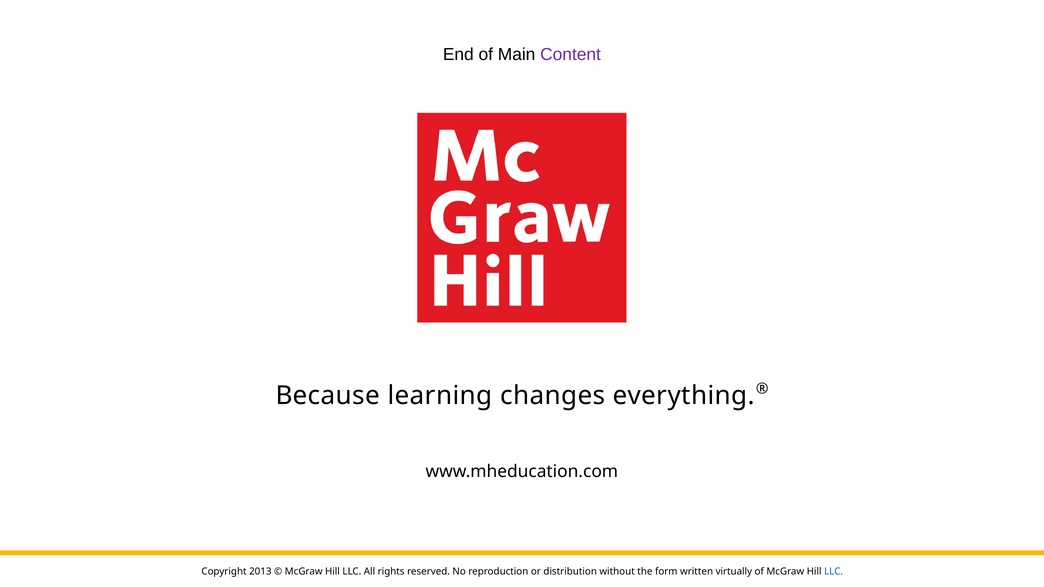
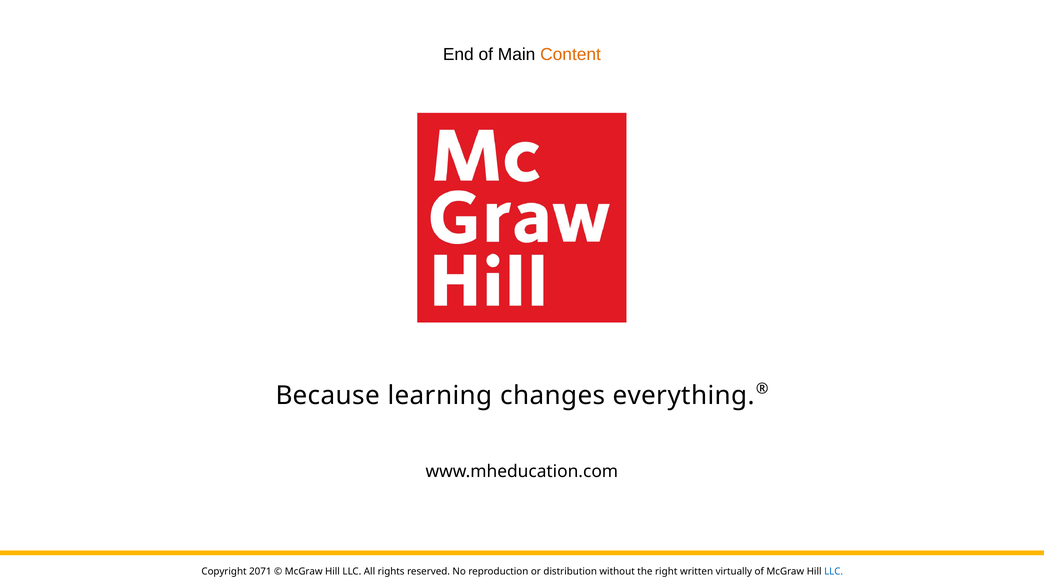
Content colour: purple -> orange
2013: 2013 -> 2071
form: form -> right
